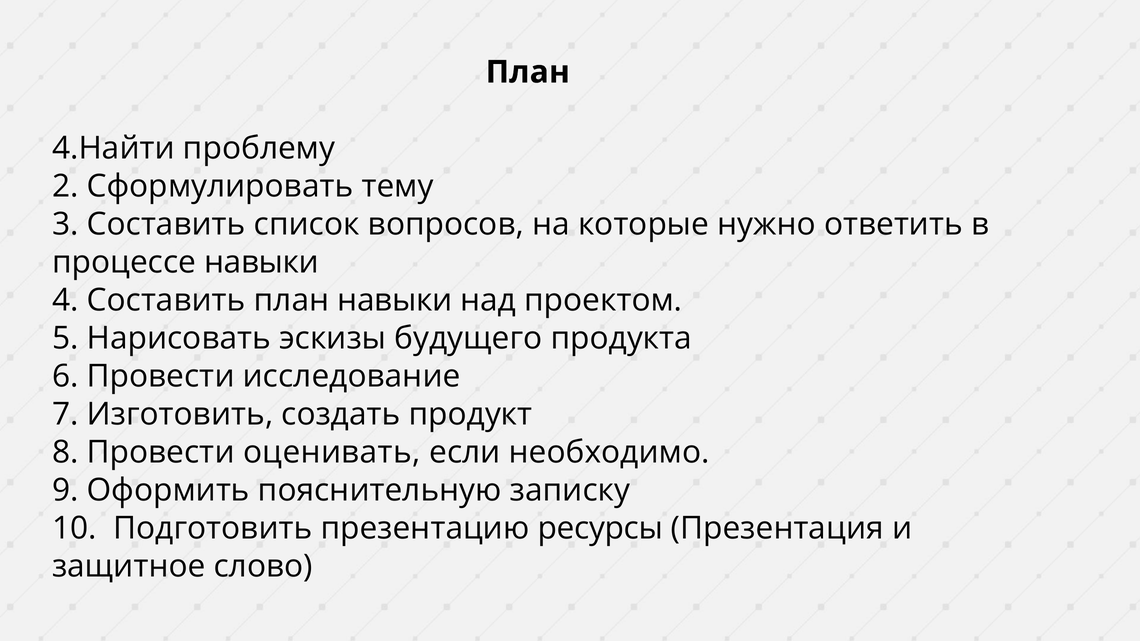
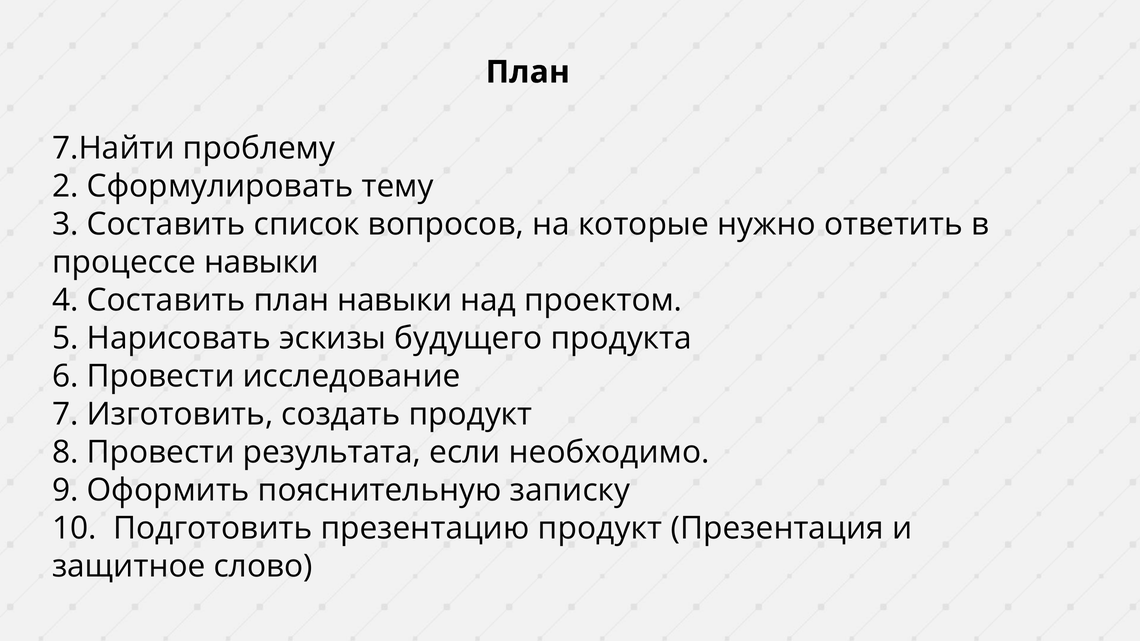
4.Найти: 4.Найти -> 7.Найти
оценивать: оценивать -> результата
презентацию ресурсы: ресурсы -> продукт
